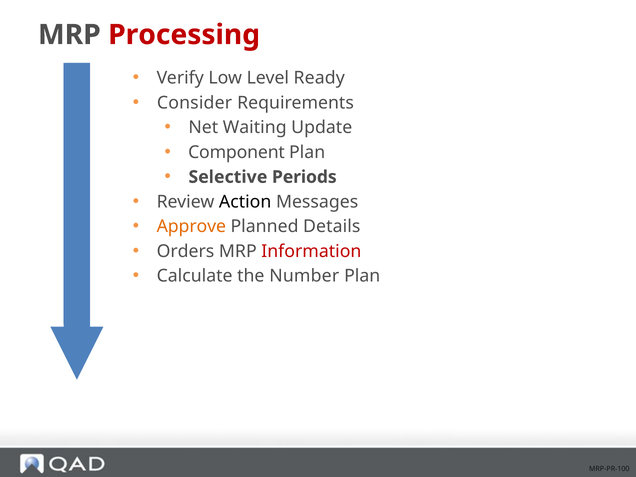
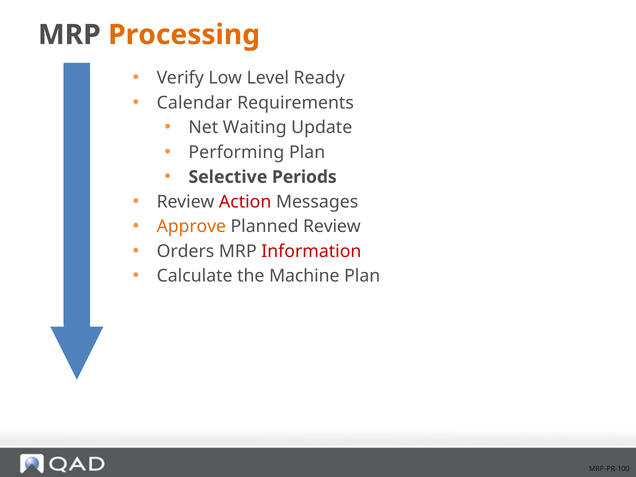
Processing colour: red -> orange
Consider: Consider -> Calendar
Component: Component -> Performing
Action colour: black -> red
Planned Details: Details -> Review
Number: Number -> Machine
